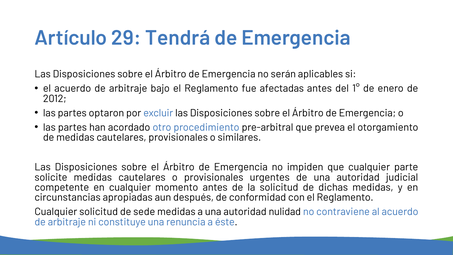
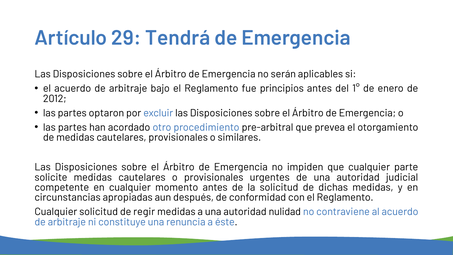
afectadas: afectadas -> principios
sede: sede -> regir
